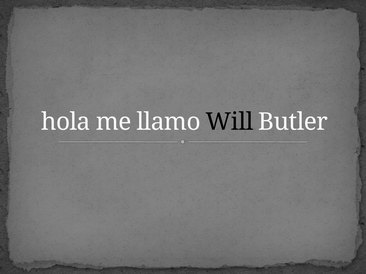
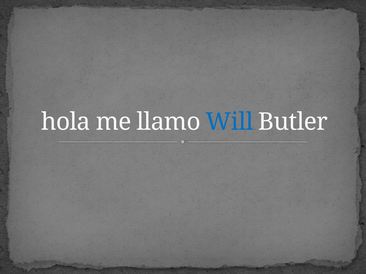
Will colour: black -> blue
